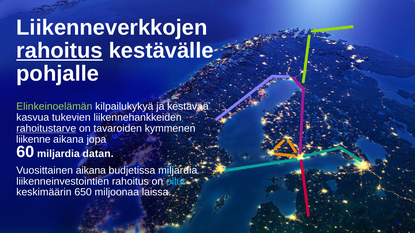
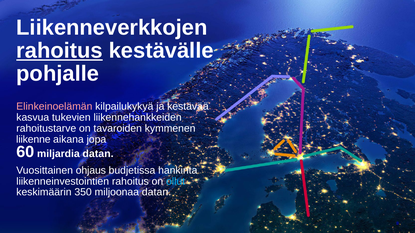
Elinkeinoelämän colour: light green -> pink
rahoitustarve underline: present -> none
Vuosittainen aikana: aikana -> ohjaus
budjetissa miljardia: miljardia -> hankinta
650: 650 -> 350
miljoonaa laissa: laissa -> datan
